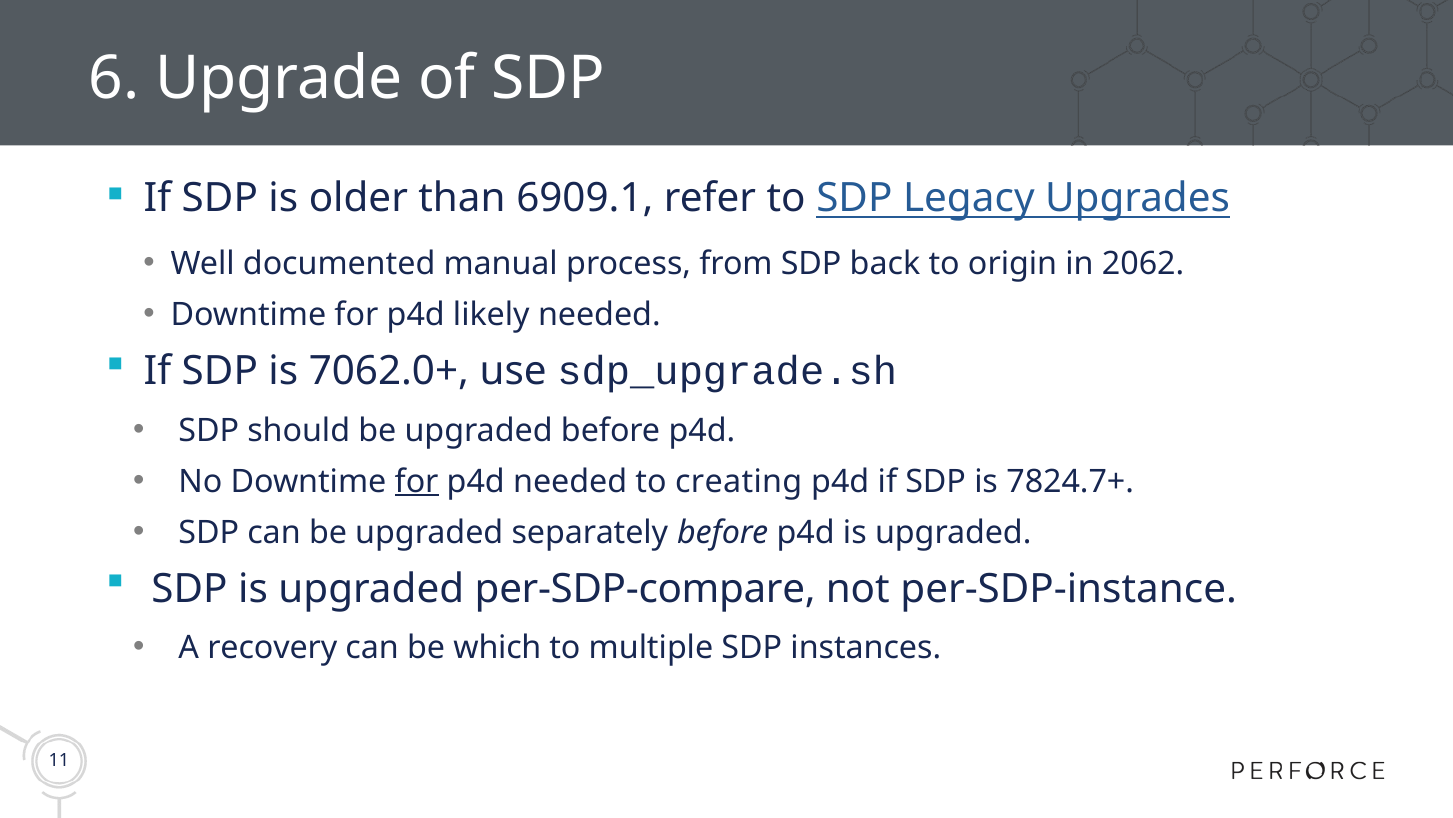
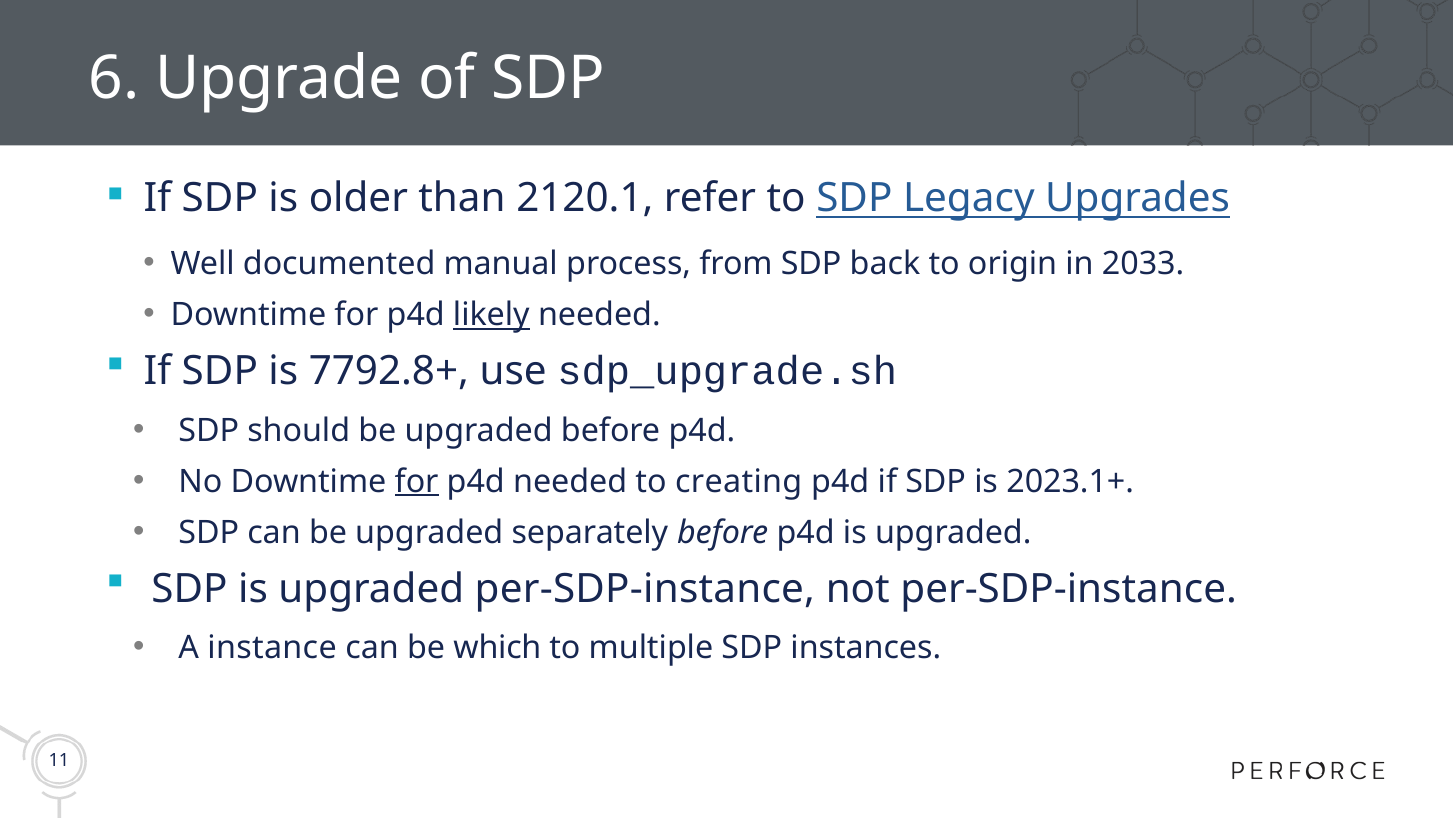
6909.1: 6909.1 -> 2120.1
2062: 2062 -> 2033
likely underline: none -> present
7062.0+: 7062.0+ -> 7792.8+
7824.7+: 7824.7+ -> 2023.1+
upgraded per-SDP-compare: per-SDP-compare -> per-SDP-instance
recovery: recovery -> instance
